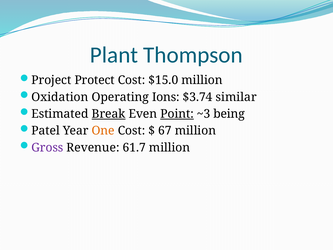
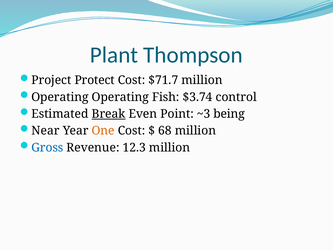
$15.0: $15.0 -> $71.7
Oxidation at (60, 97): Oxidation -> Operating
Ions: Ions -> Fish
similar: similar -> control
Point underline: present -> none
Patel: Patel -> Near
67: 67 -> 68
Gross colour: purple -> blue
61.7: 61.7 -> 12.3
